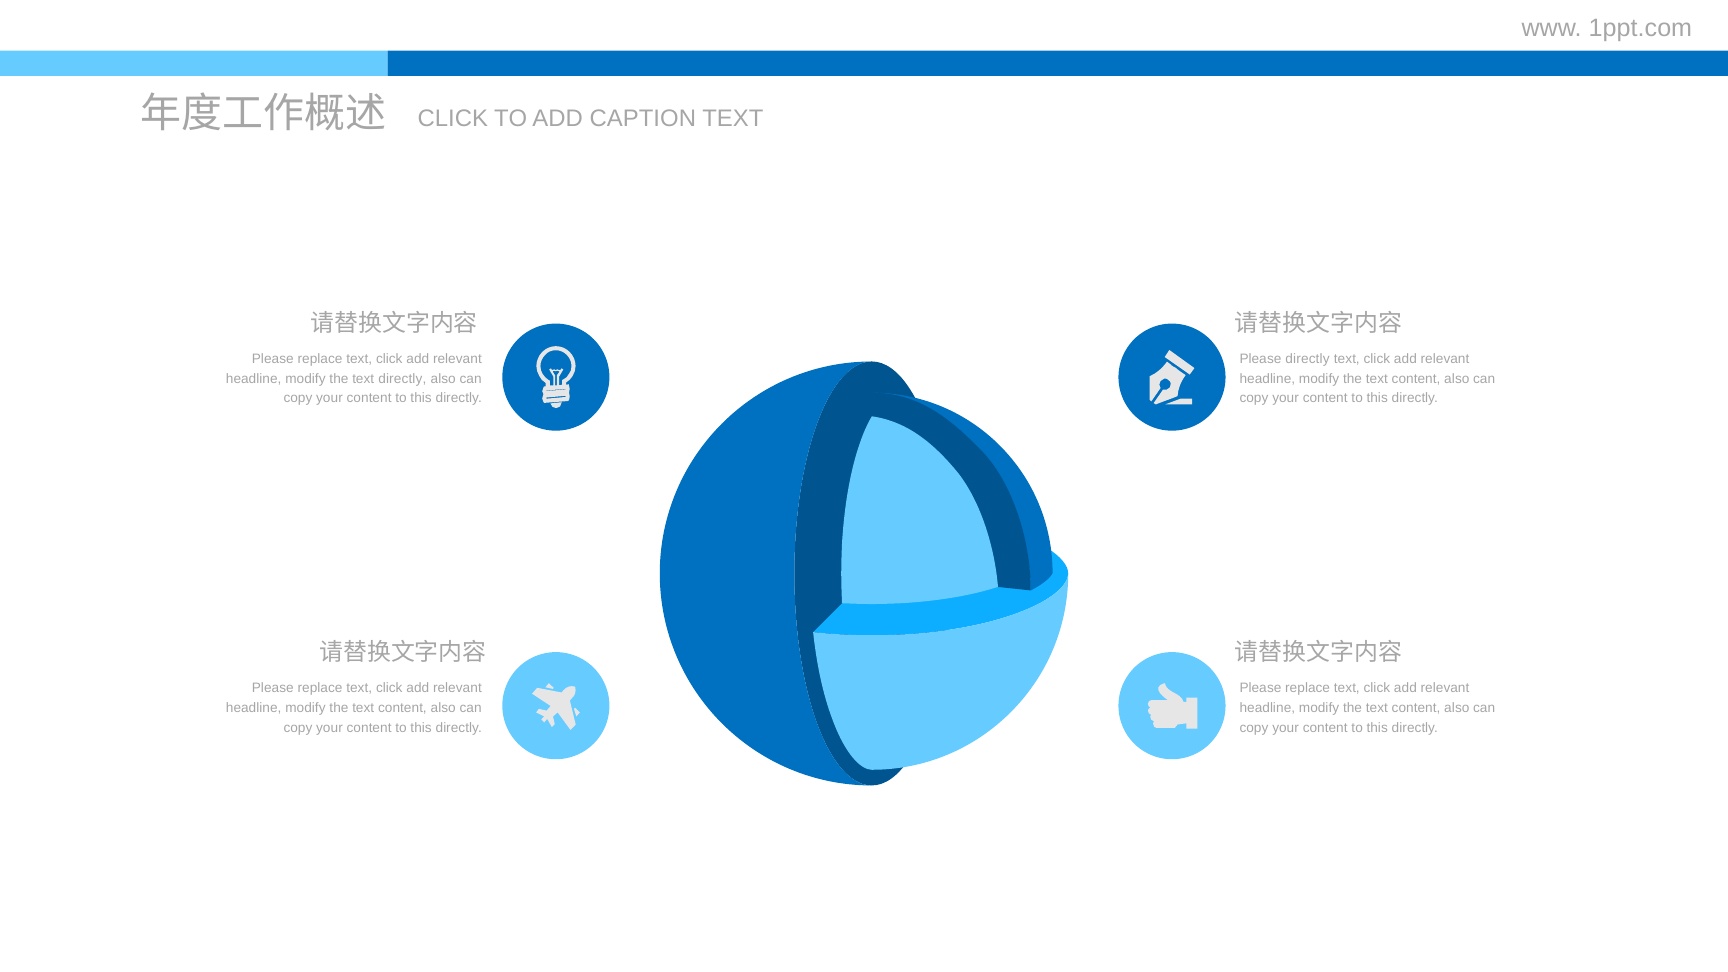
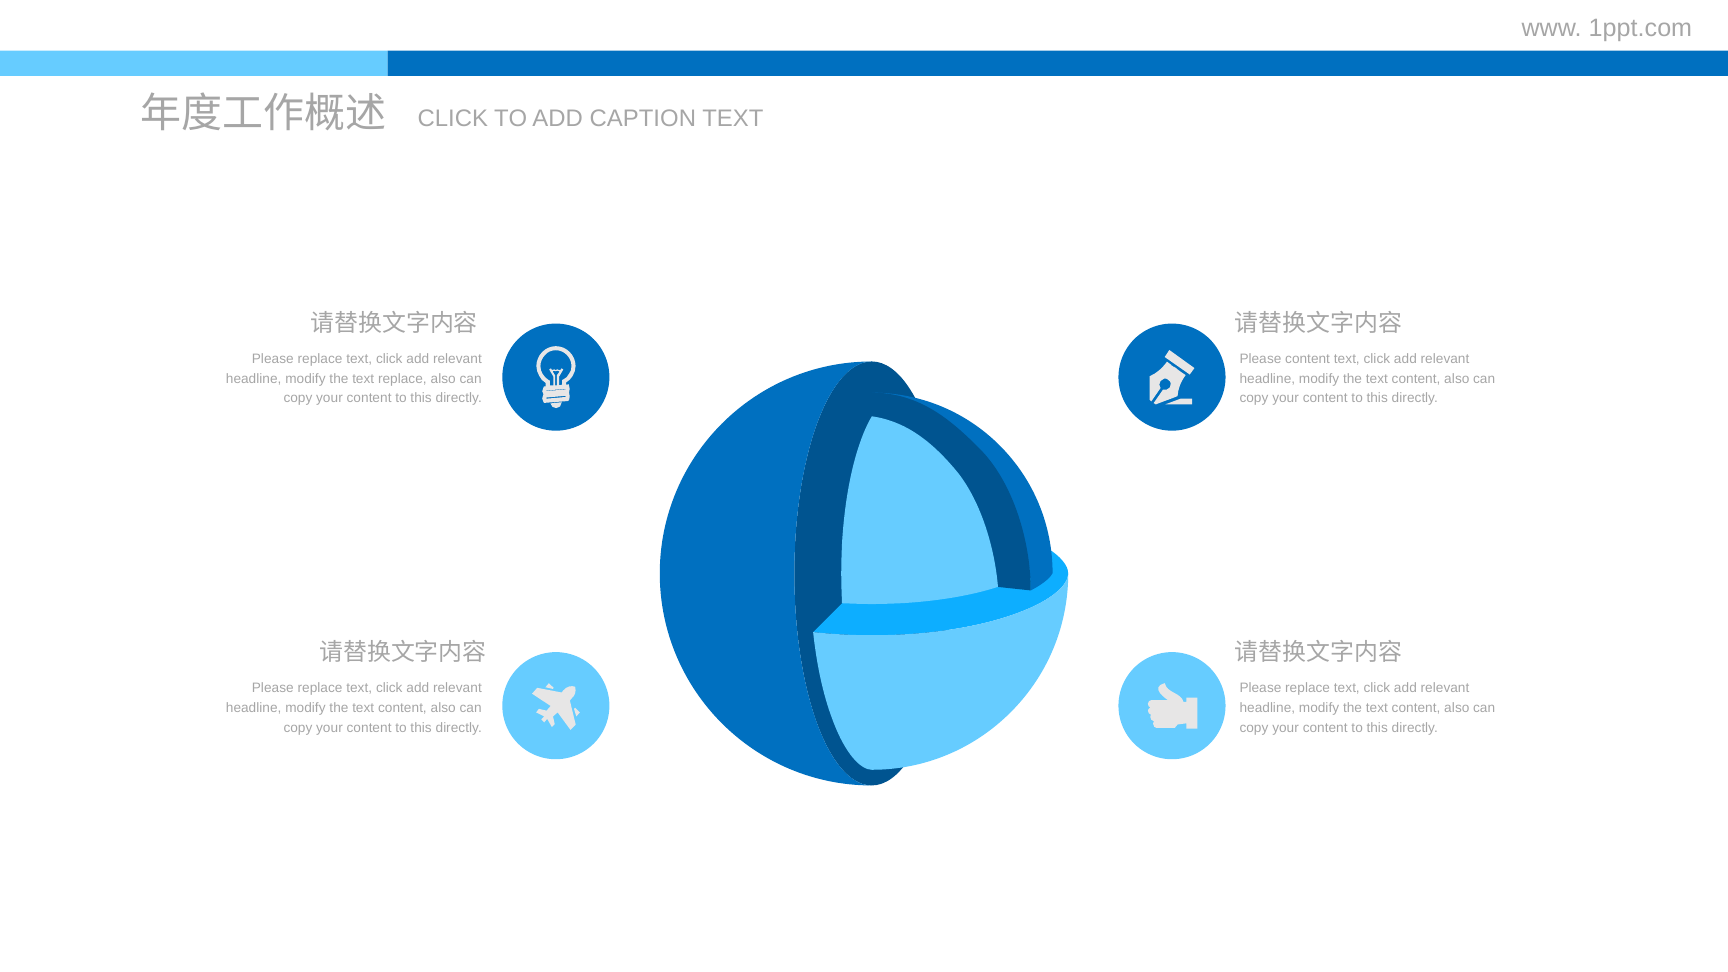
Please directly: directly -> content
text directly: directly -> replace
